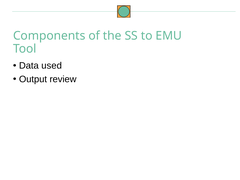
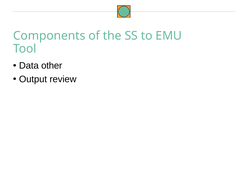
used: used -> other
